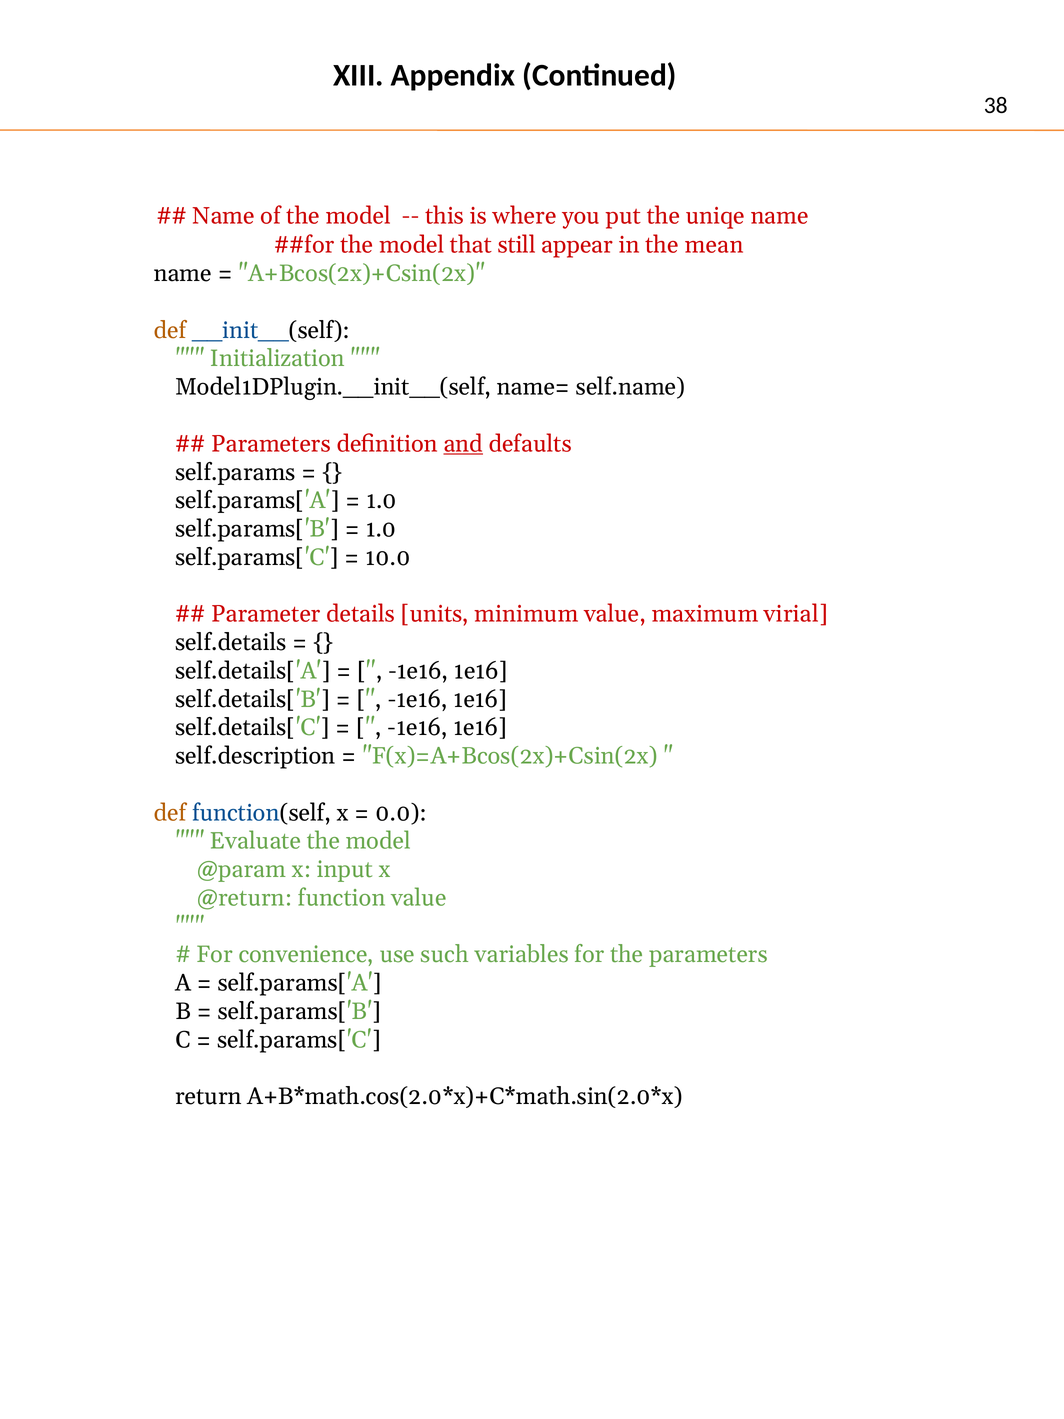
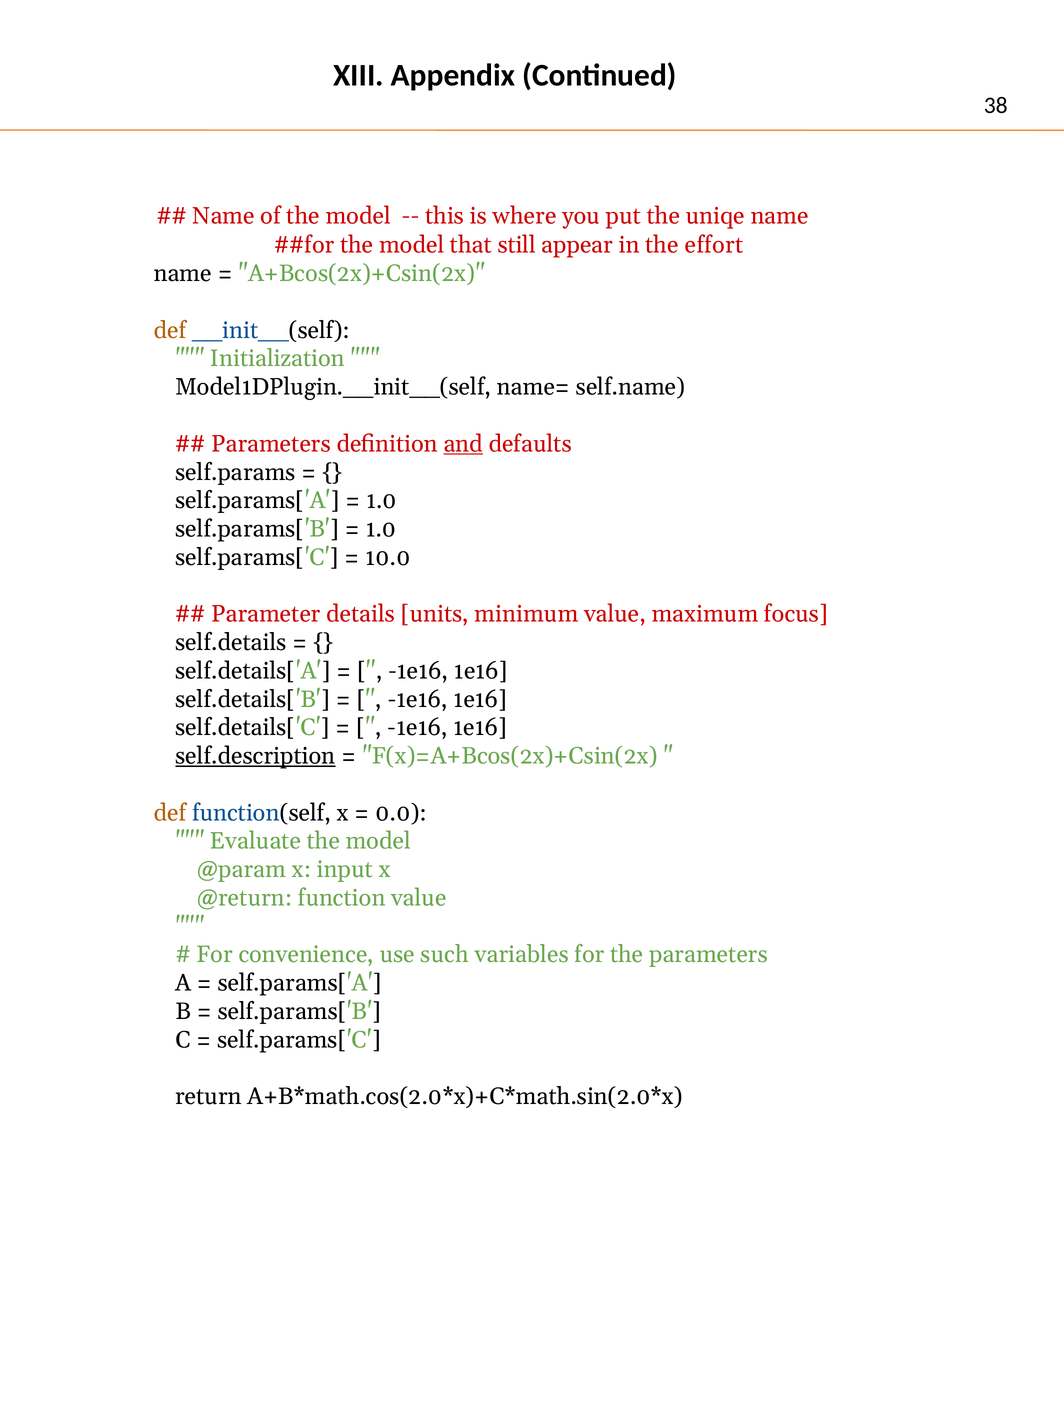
mean: mean -> effort
virial: virial -> focus
self.description underline: none -> present
